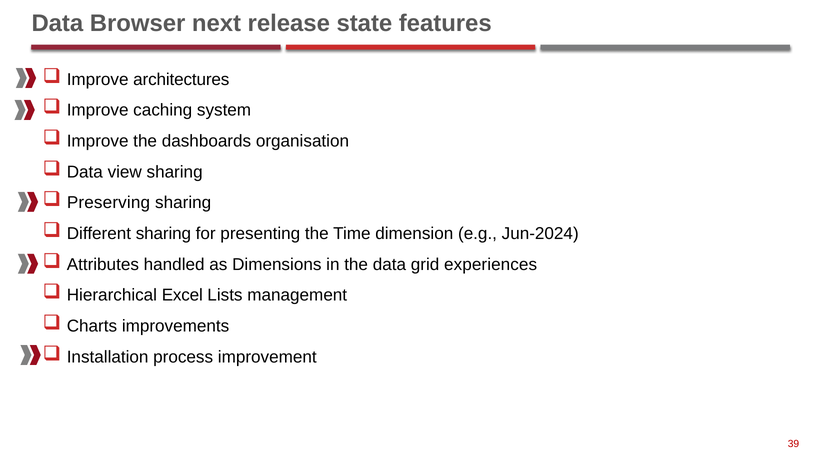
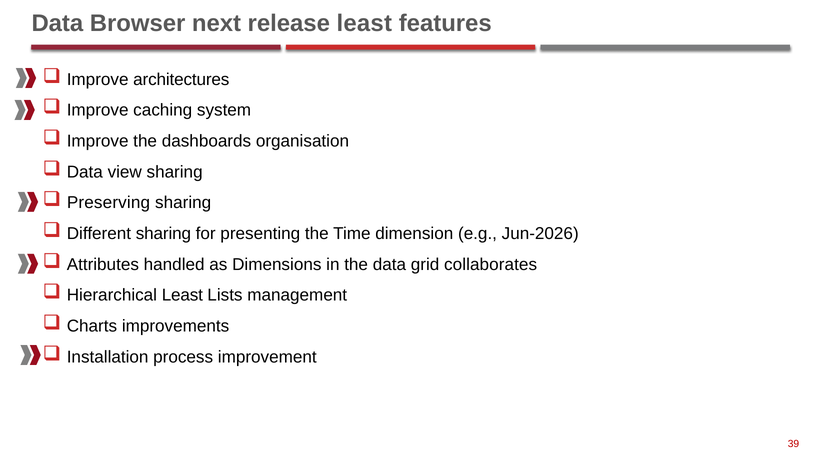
release state: state -> least
Jun-2024: Jun-2024 -> Jun-2026
experiences: experiences -> collaborates
Hierarchical Excel: Excel -> Least
